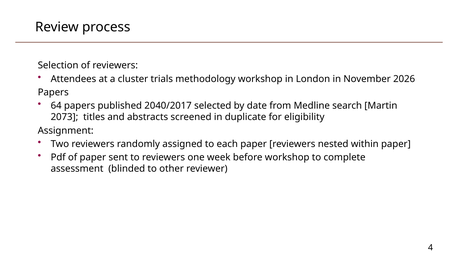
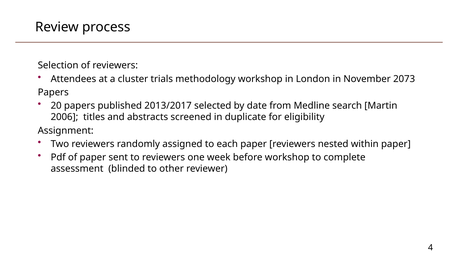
2026: 2026 -> 2073
64: 64 -> 20
2040/2017: 2040/2017 -> 2013/2017
2073: 2073 -> 2006
